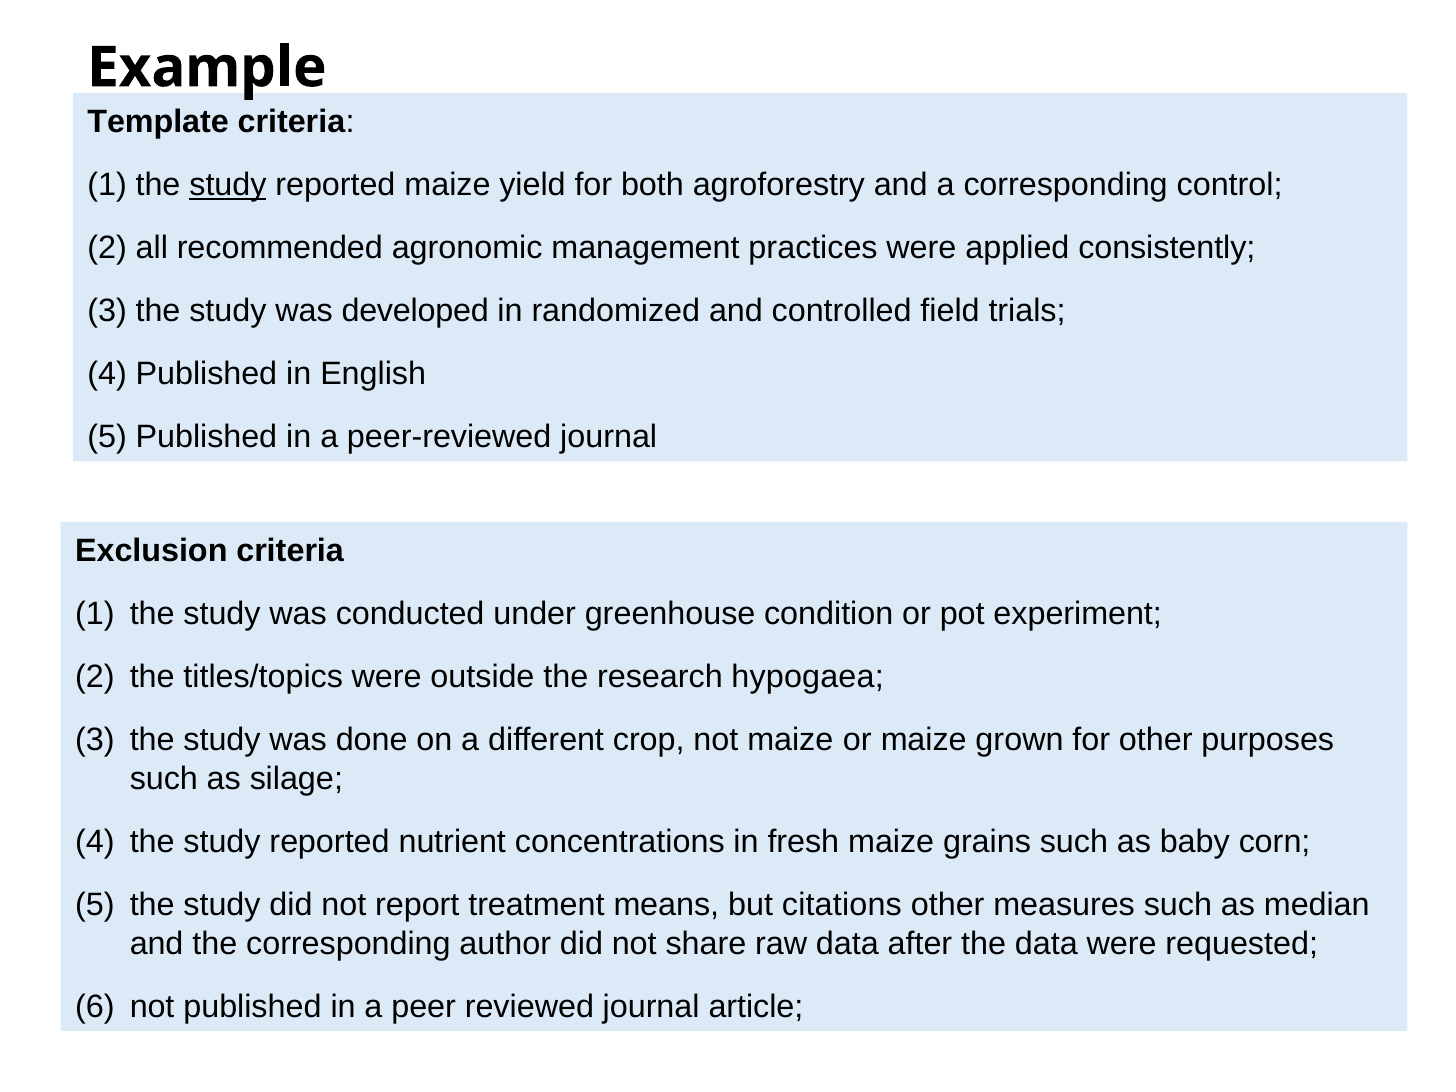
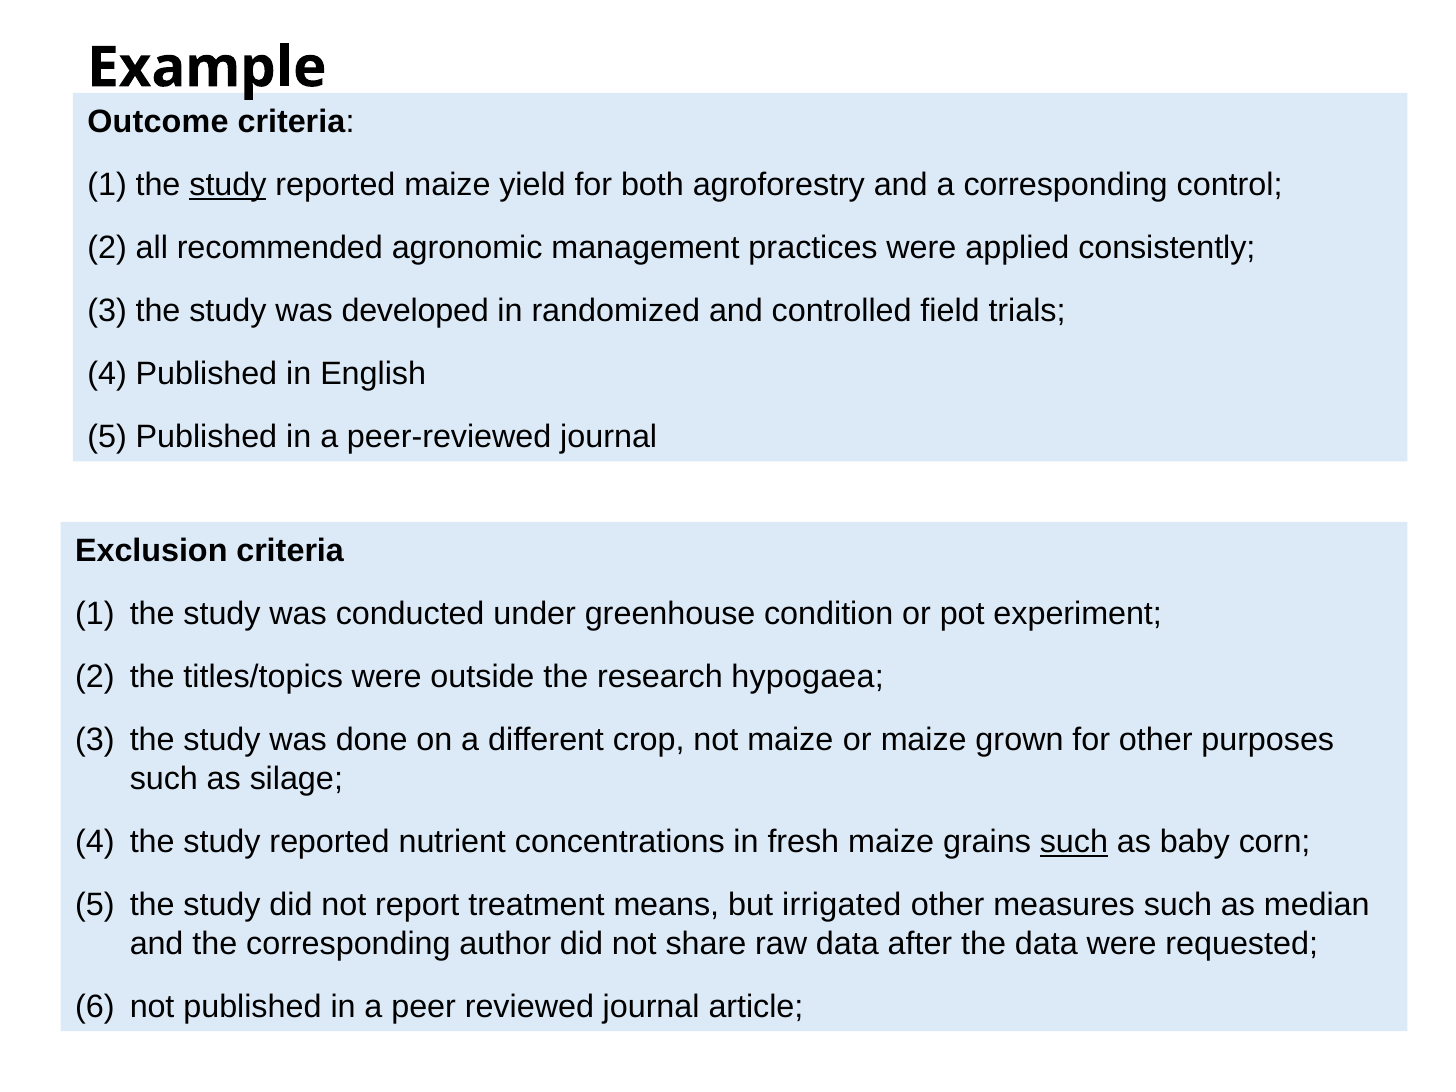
Template: Template -> Outcome
such at (1074, 842) underline: none -> present
citations: citations -> irrigated
